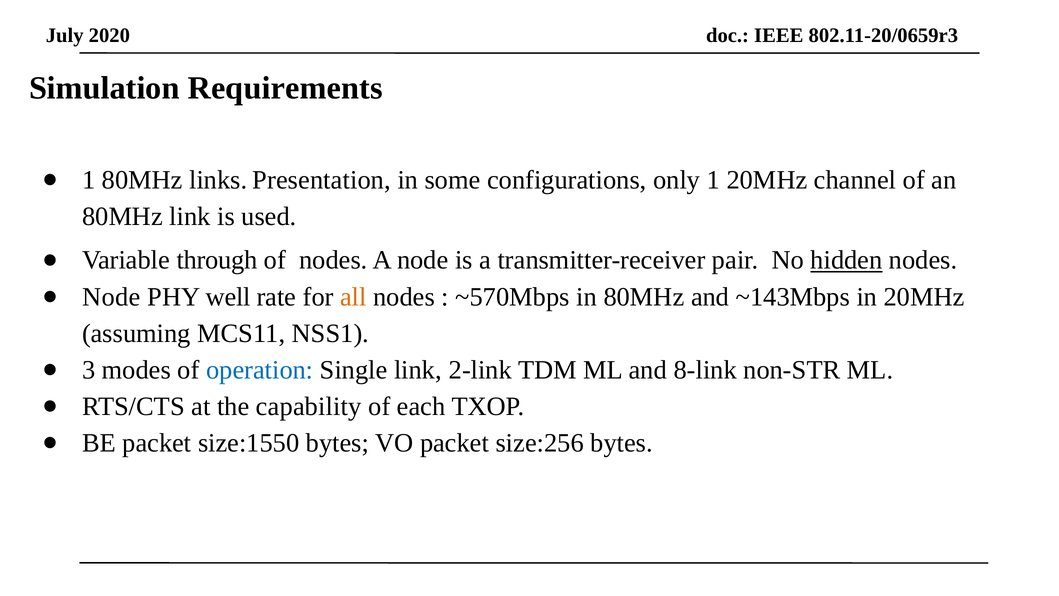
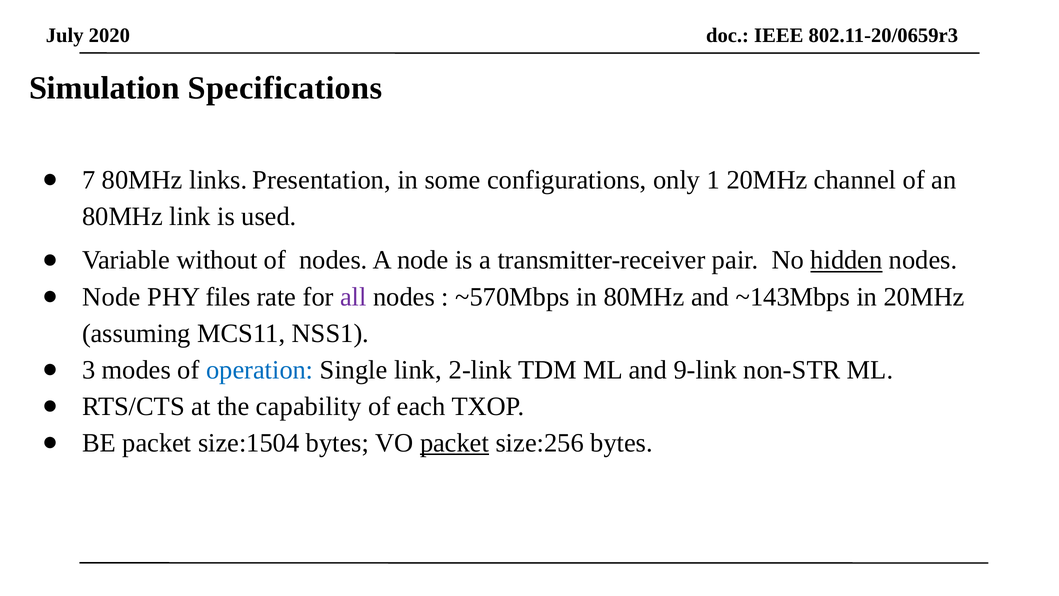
Requirements: Requirements -> Specifications
1 at (89, 180): 1 -> 7
through: through -> without
well: well -> files
all colour: orange -> purple
8-link: 8-link -> 9-link
size:1550: size:1550 -> size:1504
packet at (455, 443) underline: none -> present
